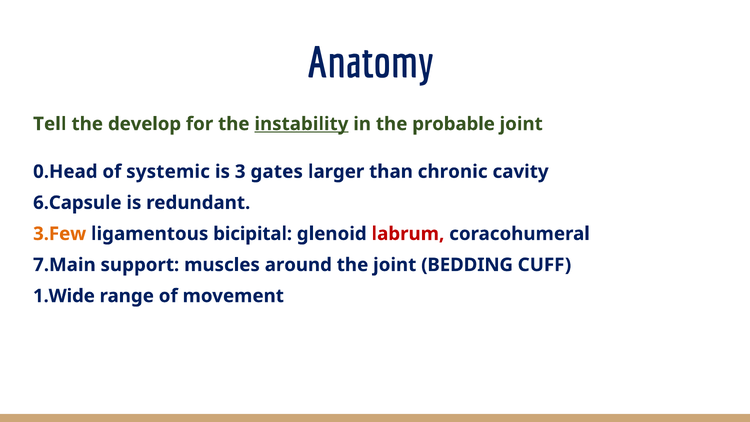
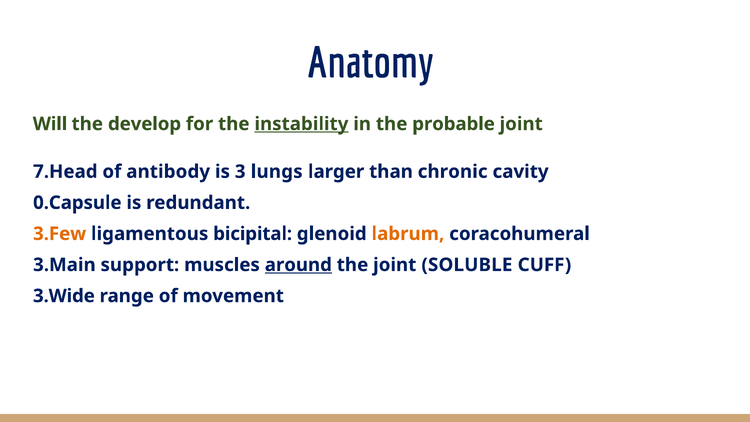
Tell: Tell -> Will
0.Head: 0.Head -> 7.Head
systemic: systemic -> antibody
gates: gates -> lungs
6.Capsule: 6.Capsule -> 0.Capsule
labrum colour: red -> orange
7.Main: 7.Main -> 3.Main
around underline: none -> present
BEDDING: BEDDING -> SOLUBLE
1.Wide: 1.Wide -> 3.Wide
